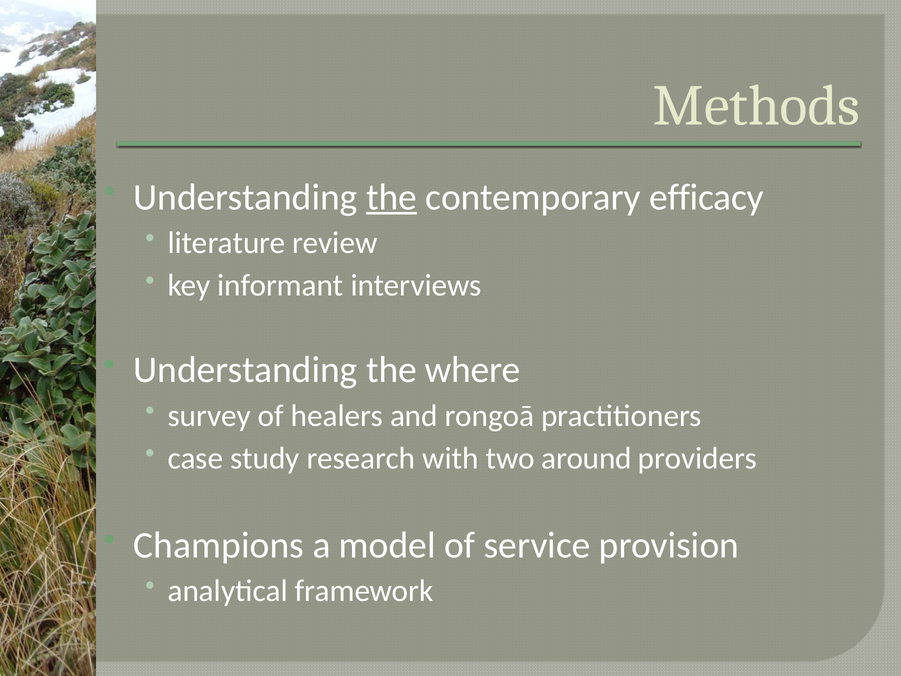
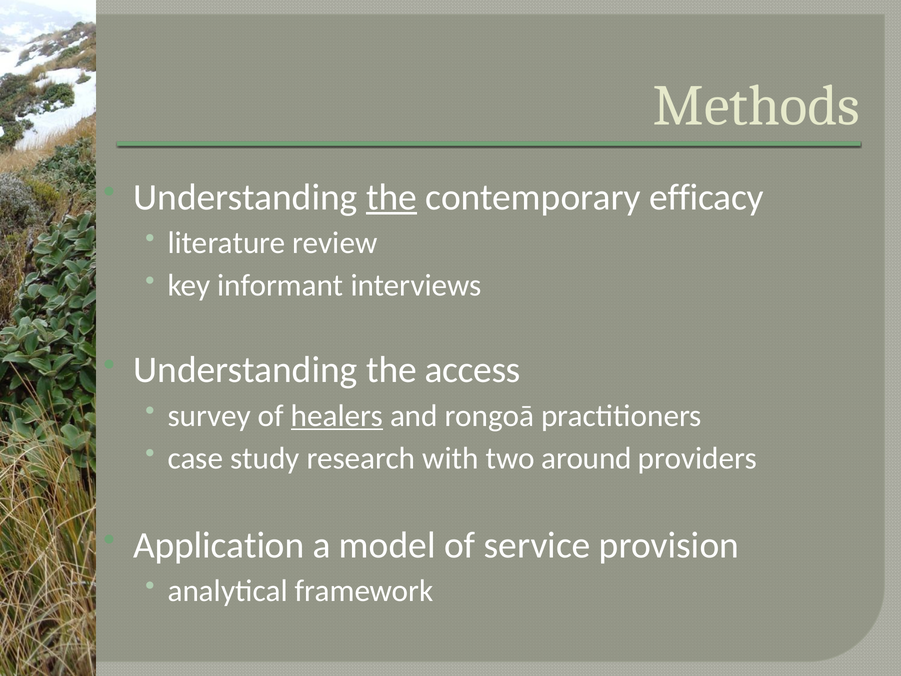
where: where -> access
healers underline: none -> present
Champions: Champions -> Application
